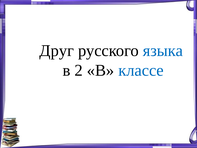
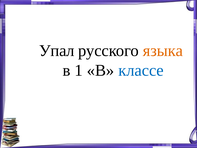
Друг: Друг -> Упал
языка colour: blue -> orange
2: 2 -> 1
